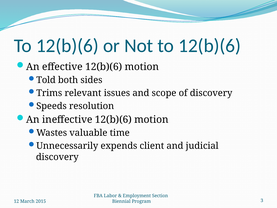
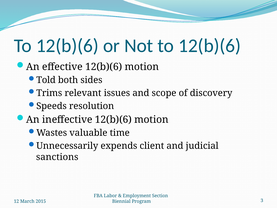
discovery at (57, 157): discovery -> sanctions
